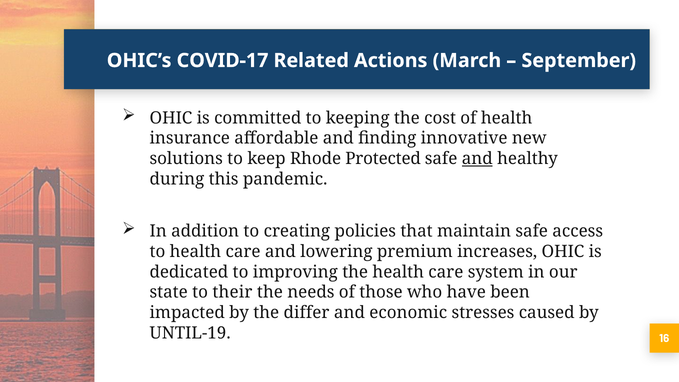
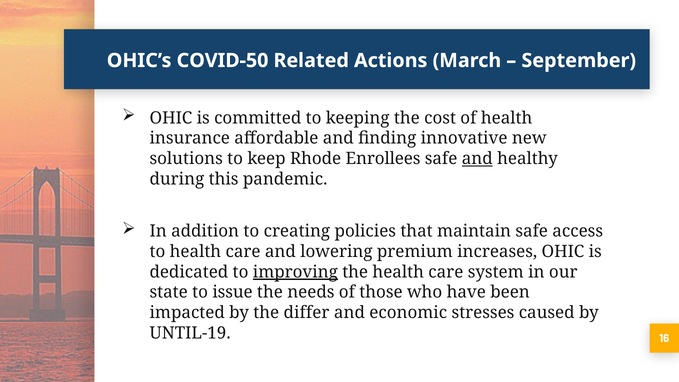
COVID-17: COVID-17 -> COVID-50
Protected: Protected -> Enrollees
improving underline: none -> present
their: their -> issue
